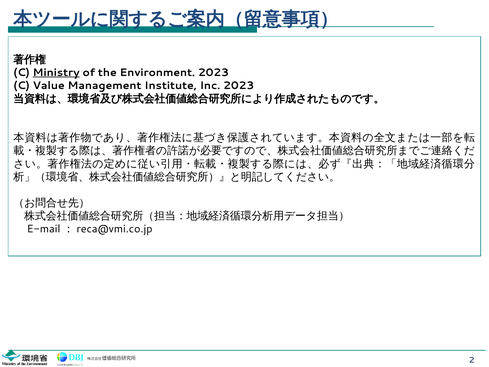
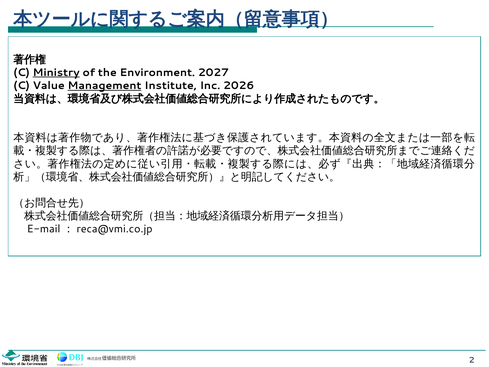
Environment 2023: 2023 -> 2027
Management underline: none -> present
Inc 2023: 2023 -> 2026
